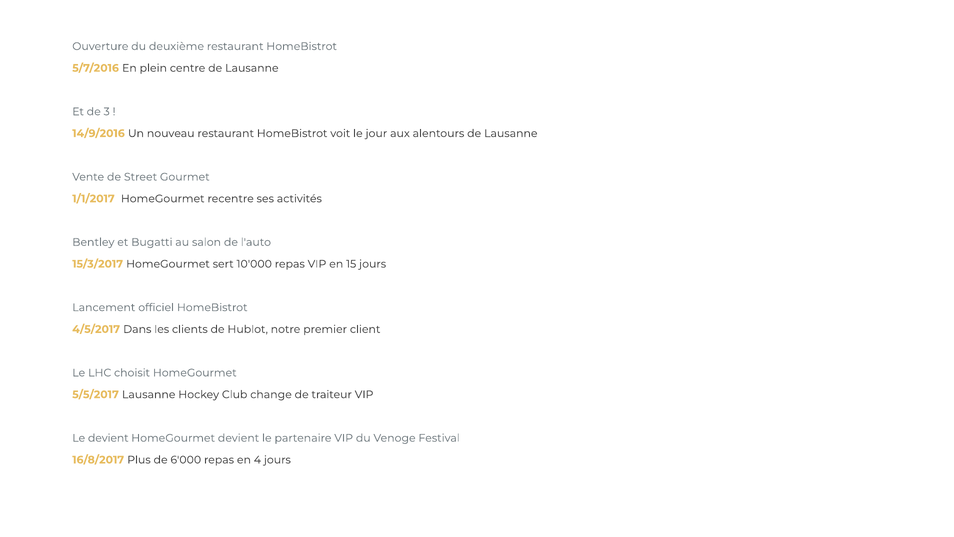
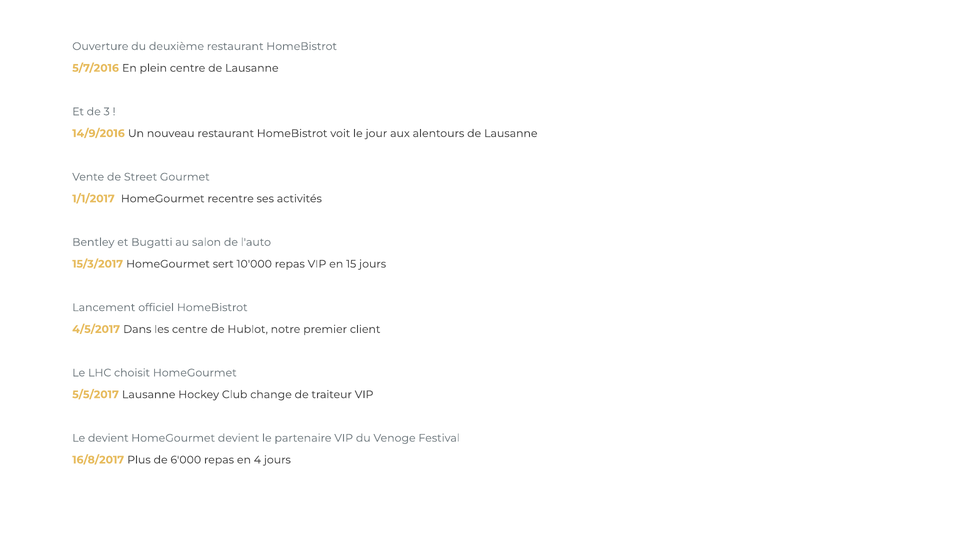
les clients: clients -> centre
